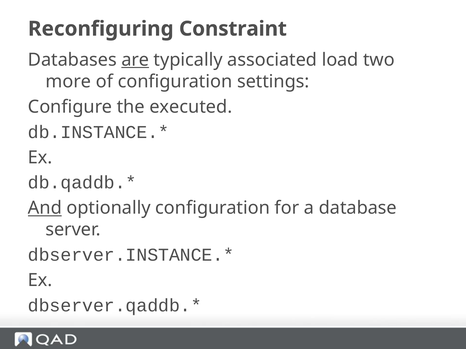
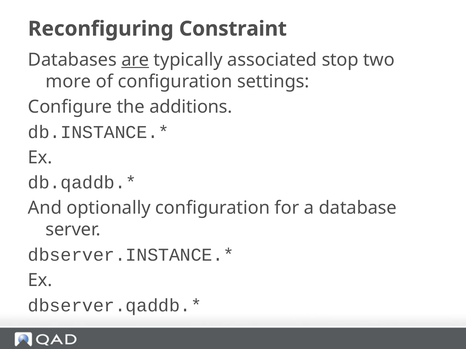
load: load -> stop
executed: executed -> additions
And underline: present -> none
